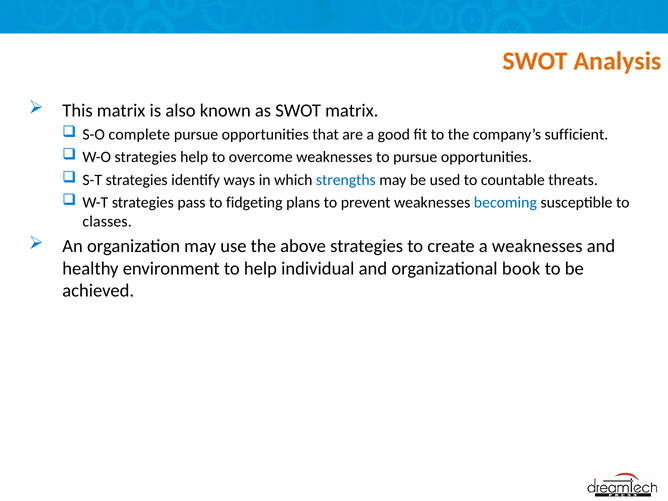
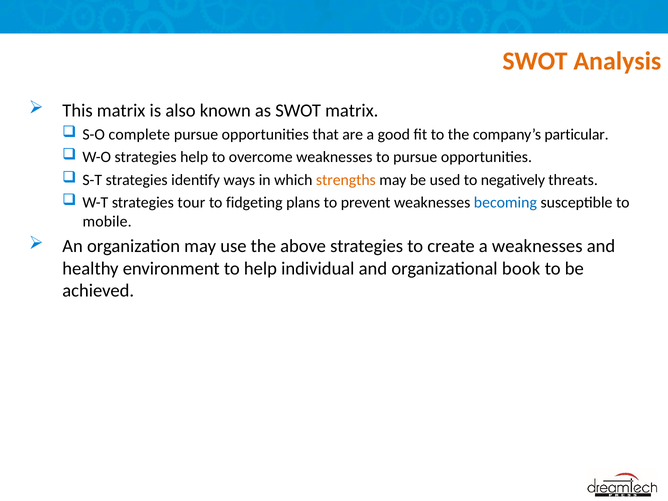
sufficient: sufficient -> particular
strengths colour: blue -> orange
countable: countable -> negatively
pass: pass -> tour
classes: classes -> mobile
